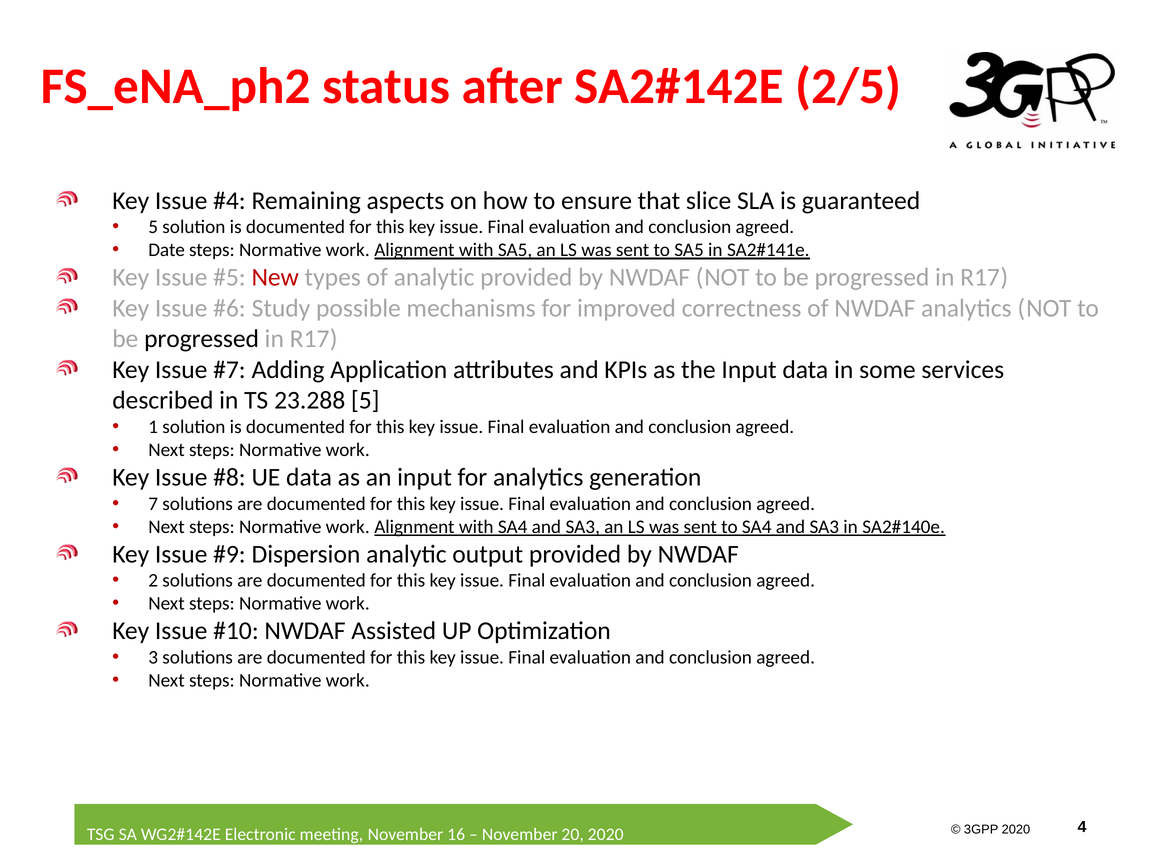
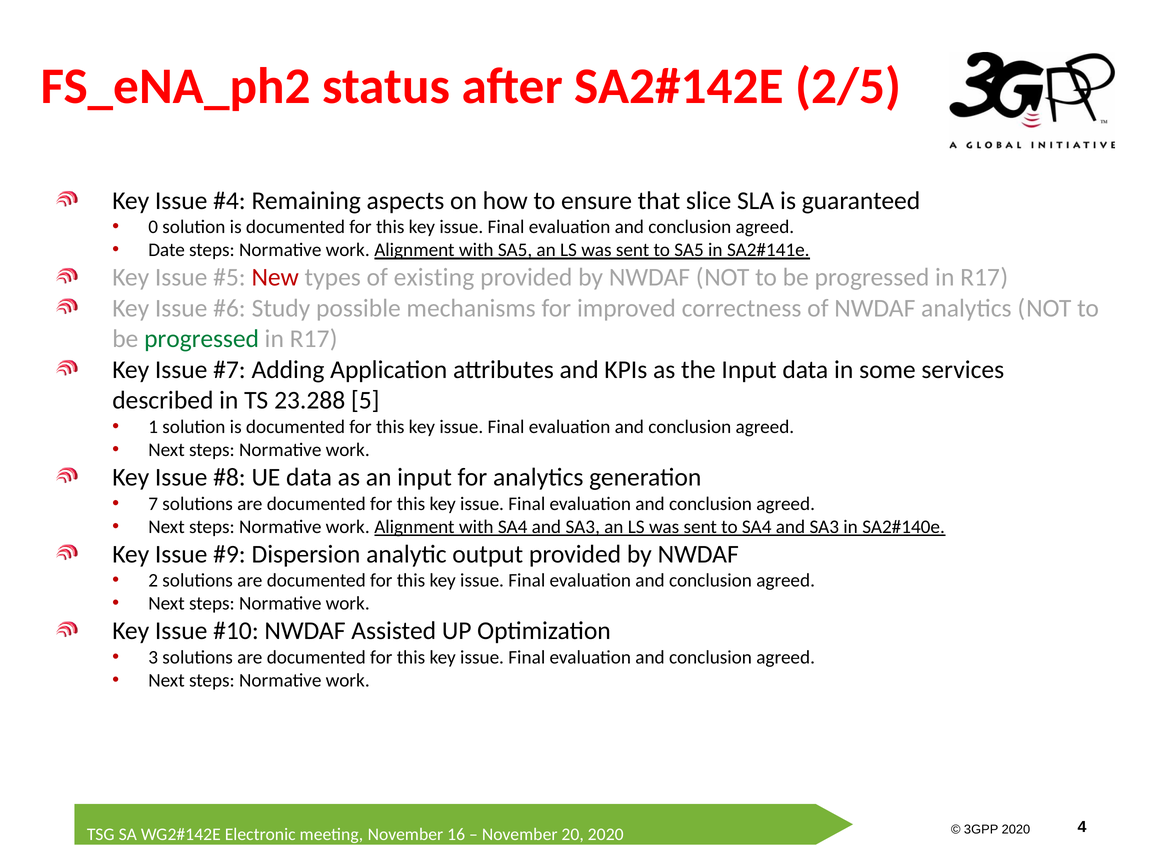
5 at (153, 227): 5 -> 0
of analytic: analytic -> existing
progressed at (202, 339) colour: black -> green
